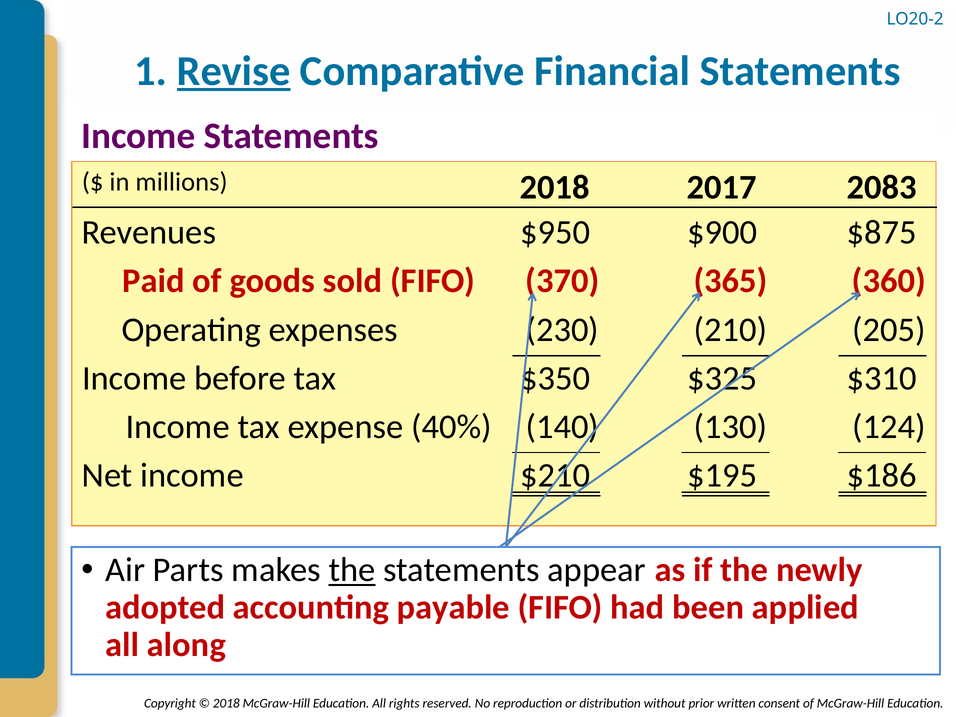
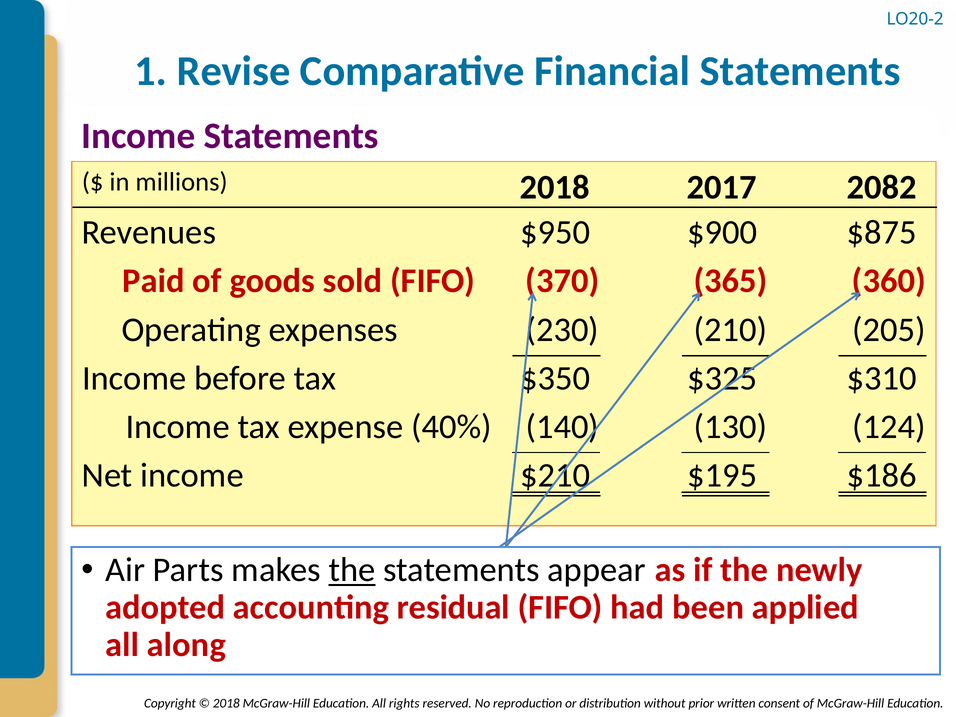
Revise underline: present -> none
2083: 2083 -> 2082
payable: payable -> residual
